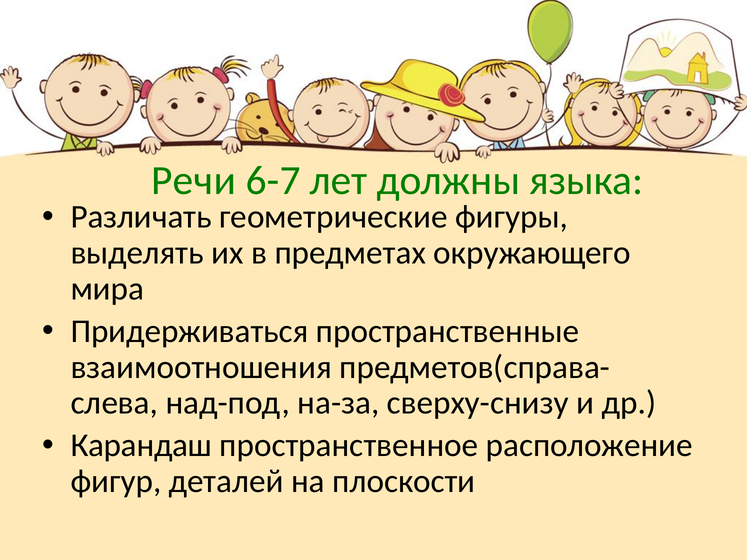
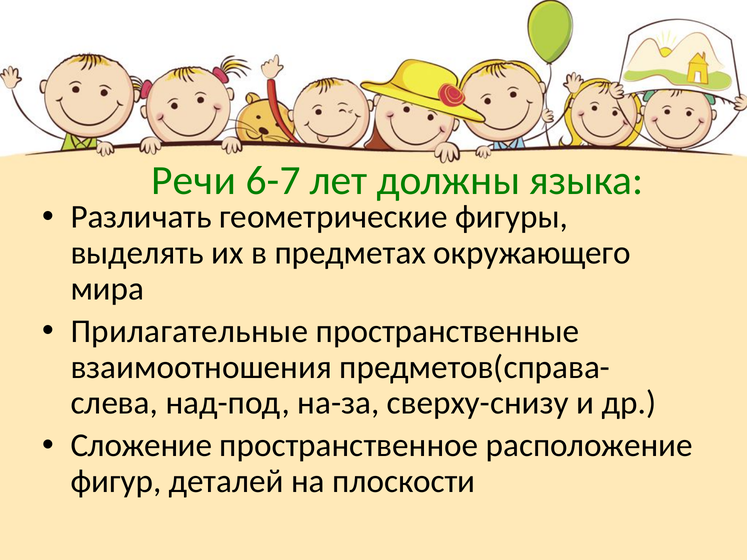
Придерживаться: Придерживаться -> Прилагательные
Карандаш: Карандаш -> Сложение
